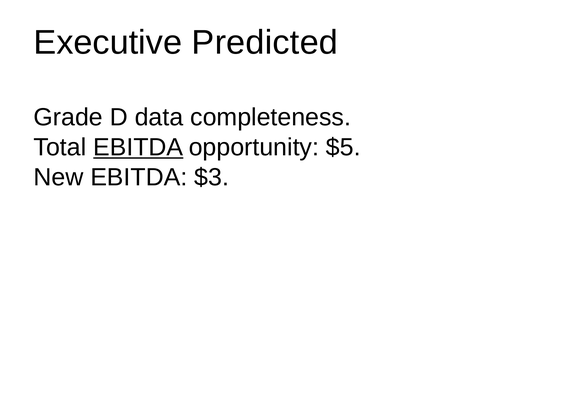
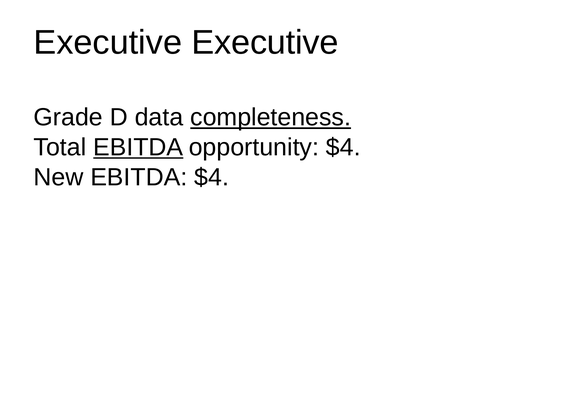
Executive Predicted: Predicted -> Executive
completeness underline: none -> present
opportunity $5: $5 -> $4
EBITDA $3: $3 -> $4
